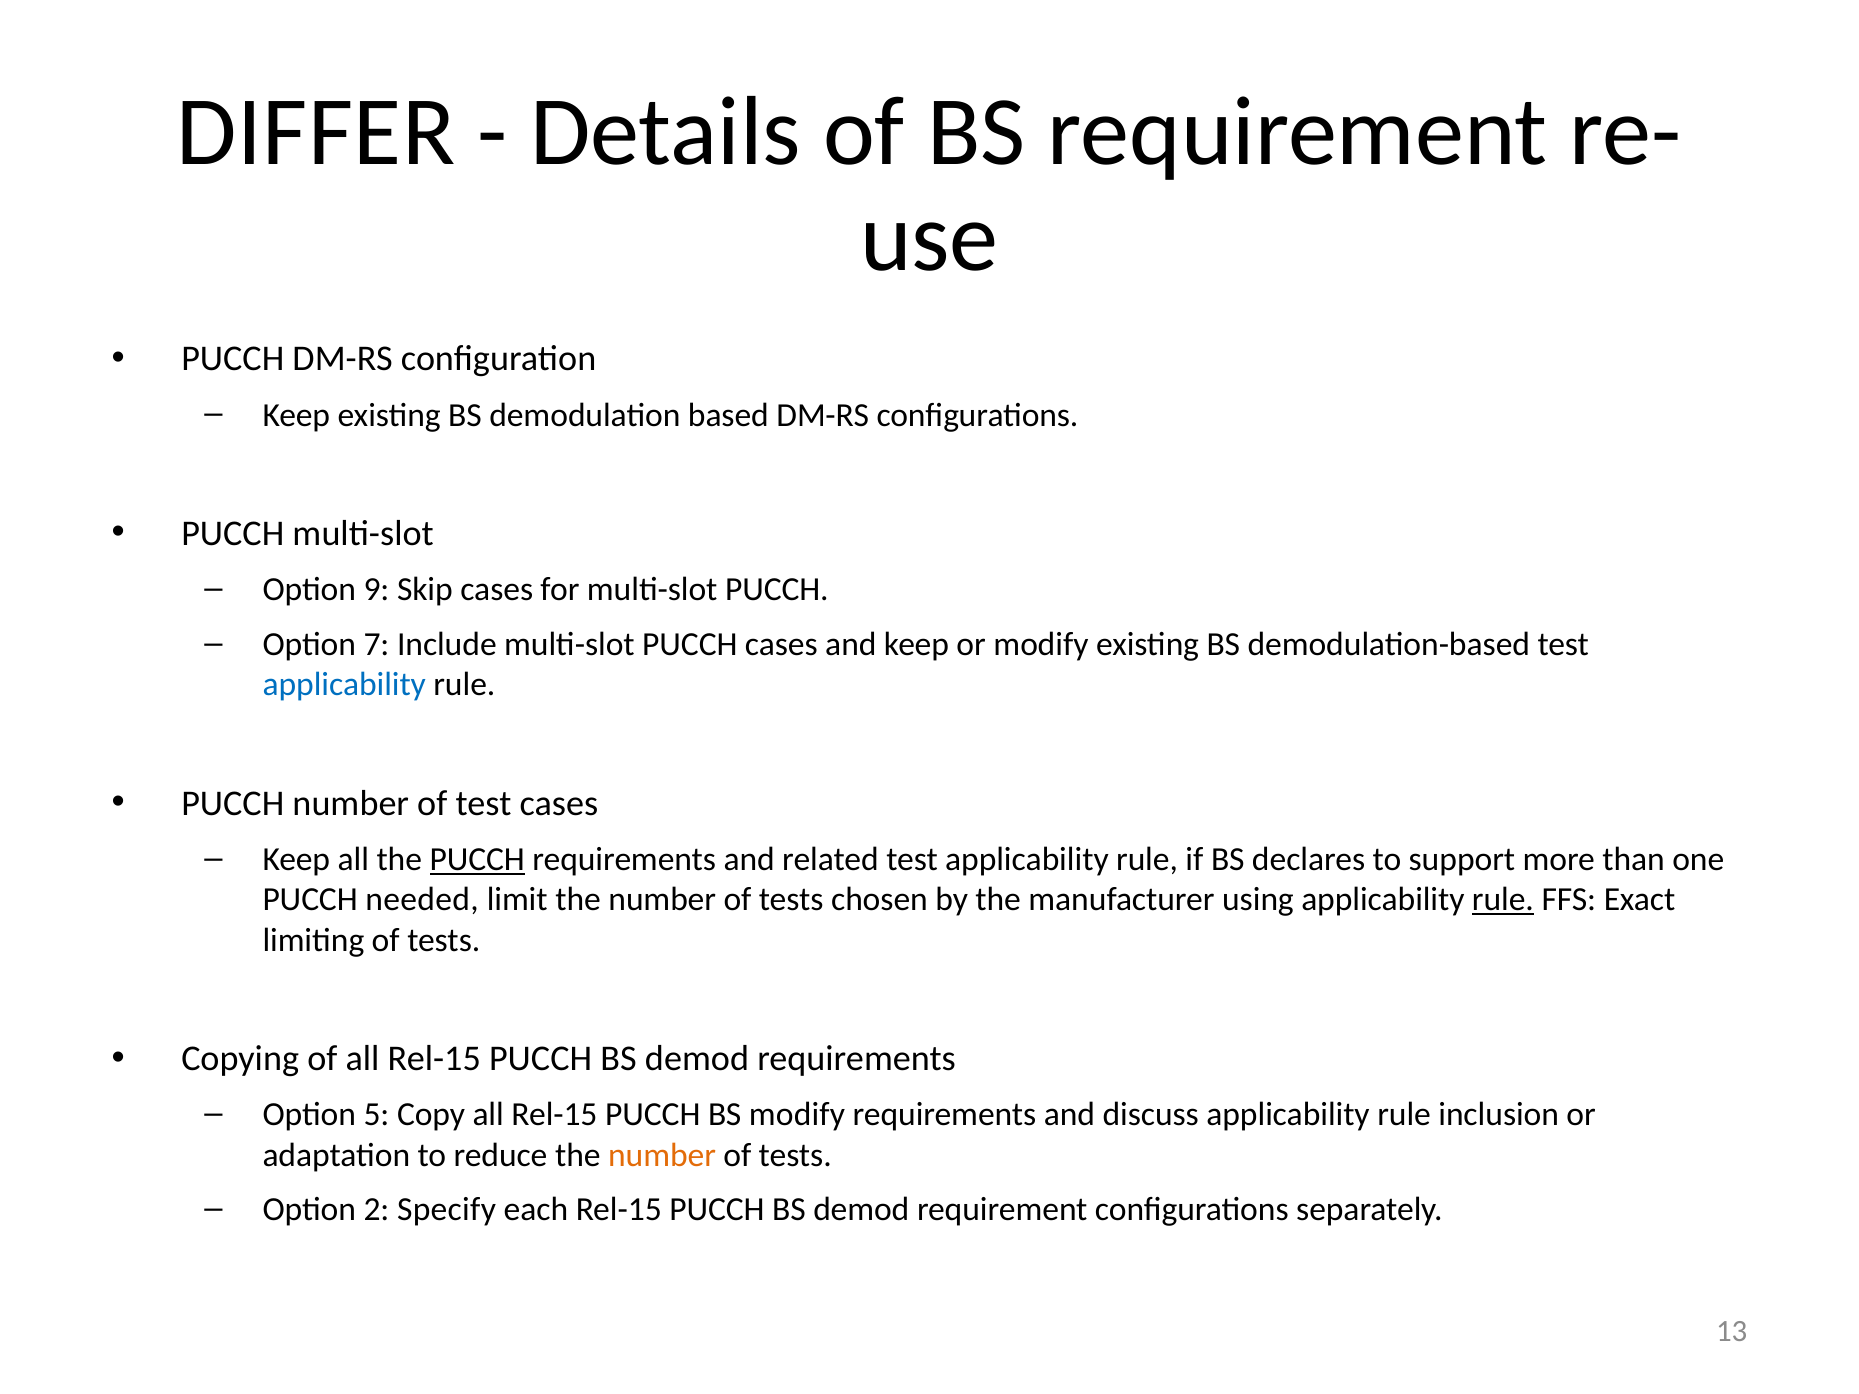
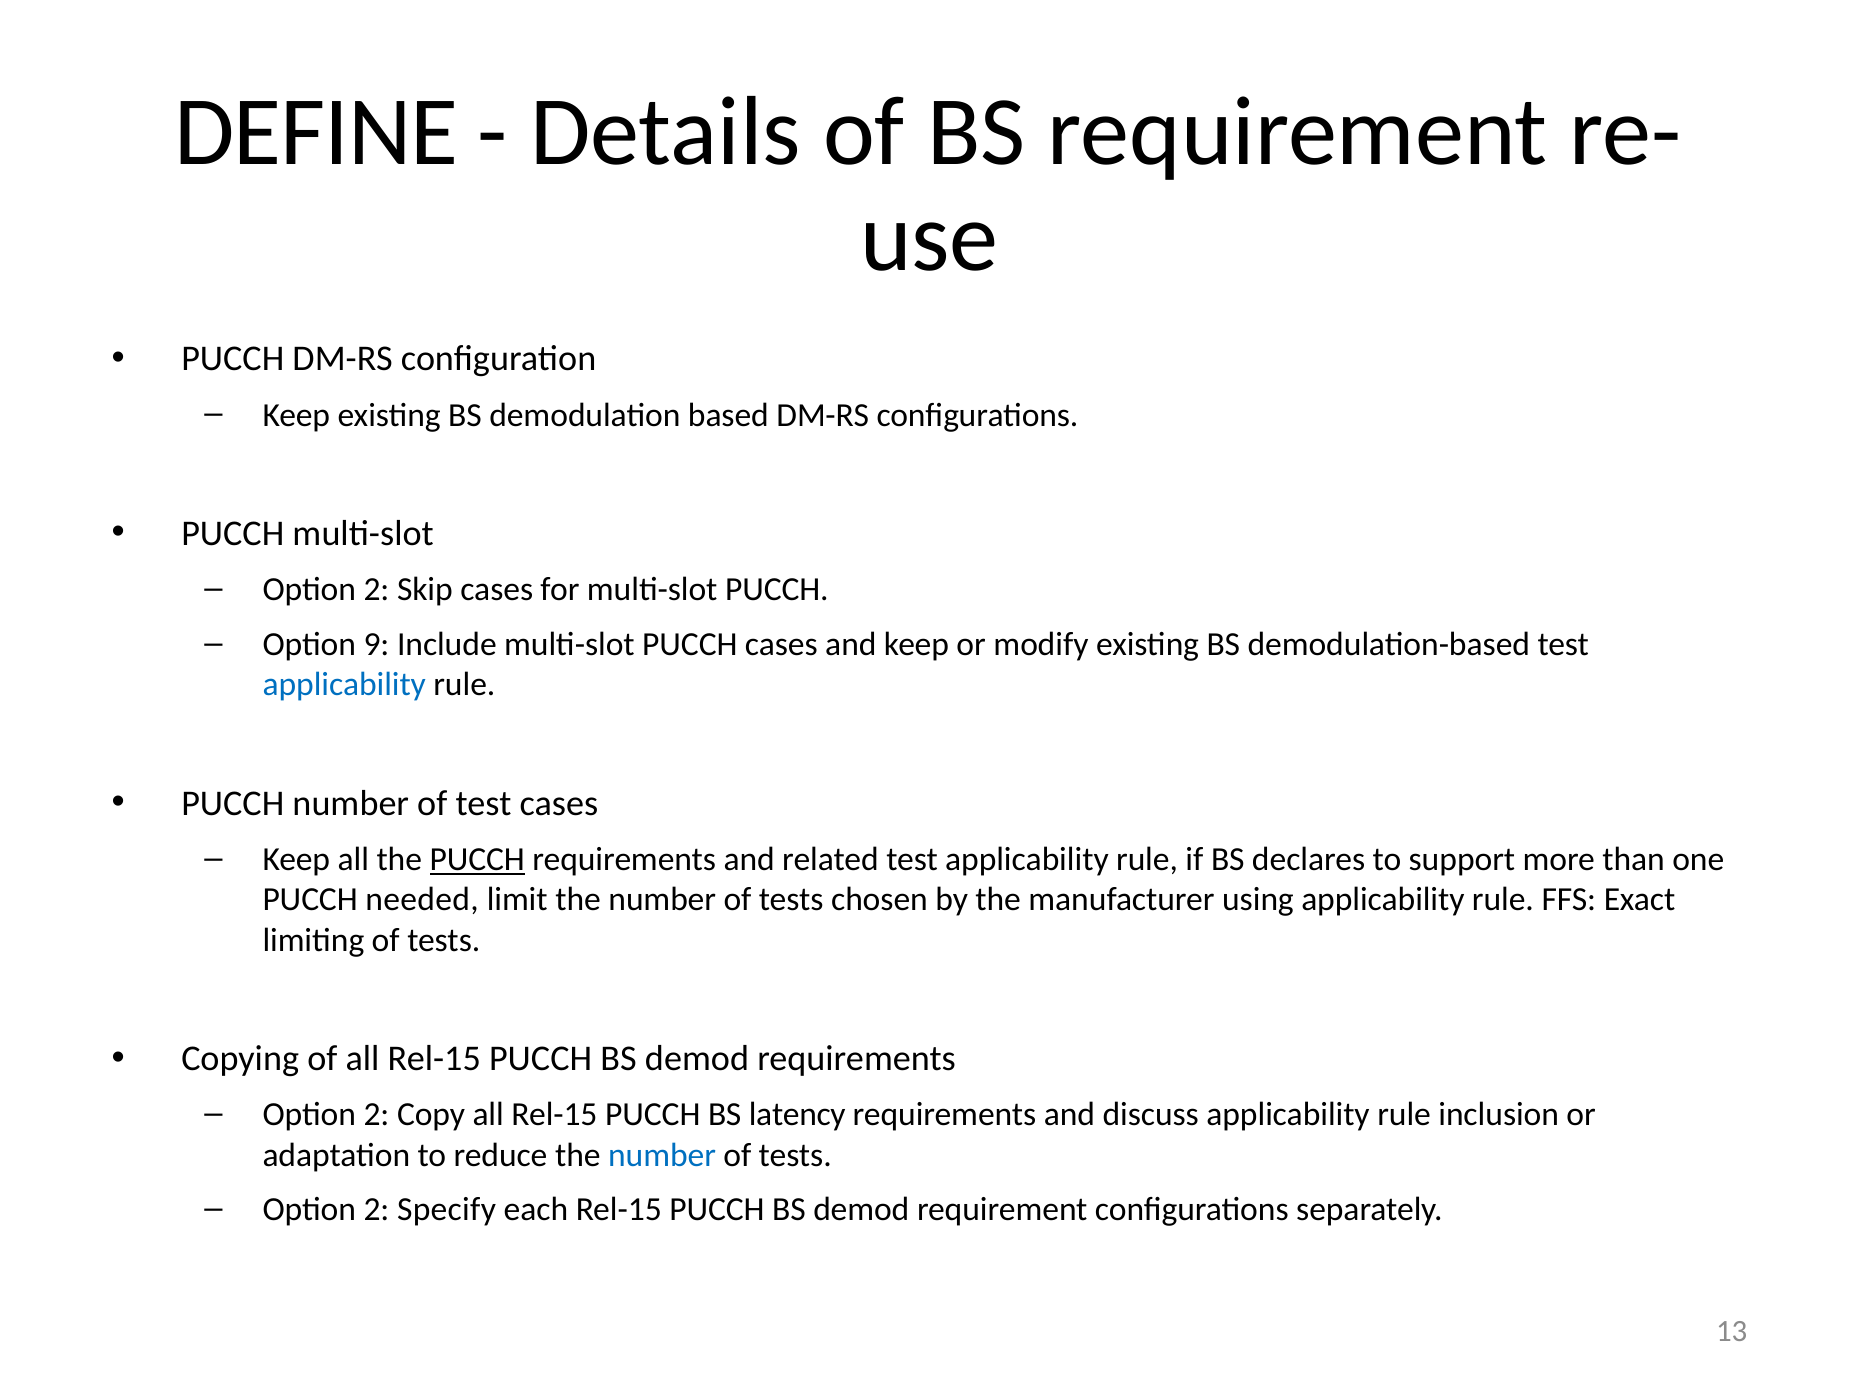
DIFFER: DIFFER -> DEFINE
9 at (377, 590): 9 -> 2
7: 7 -> 9
rule at (1503, 900) underline: present -> none
5 at (377, 1115): 5 -> 2
BS modify: modify -> latency
number at (662, 1155) colour: orange -> blue
